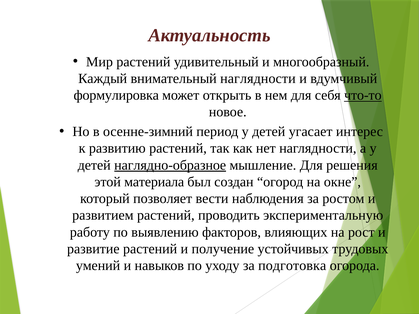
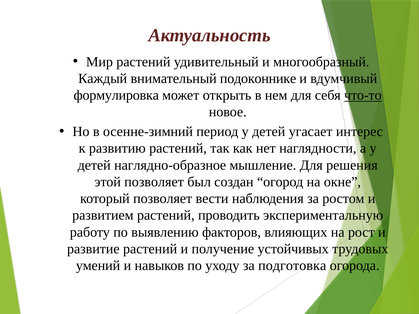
внимательный наглядности: наглядности -> подоконнике
наглядно-образное underline: present -> none
этой материала: материала -> позволяет
